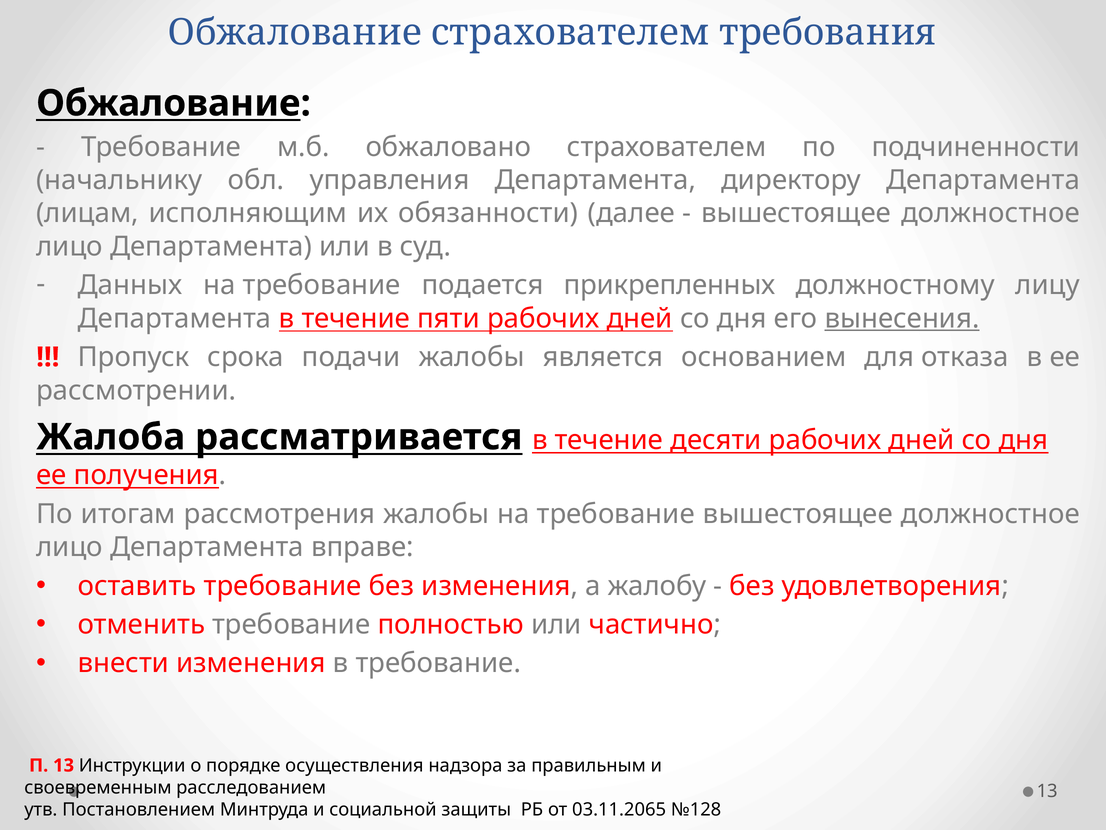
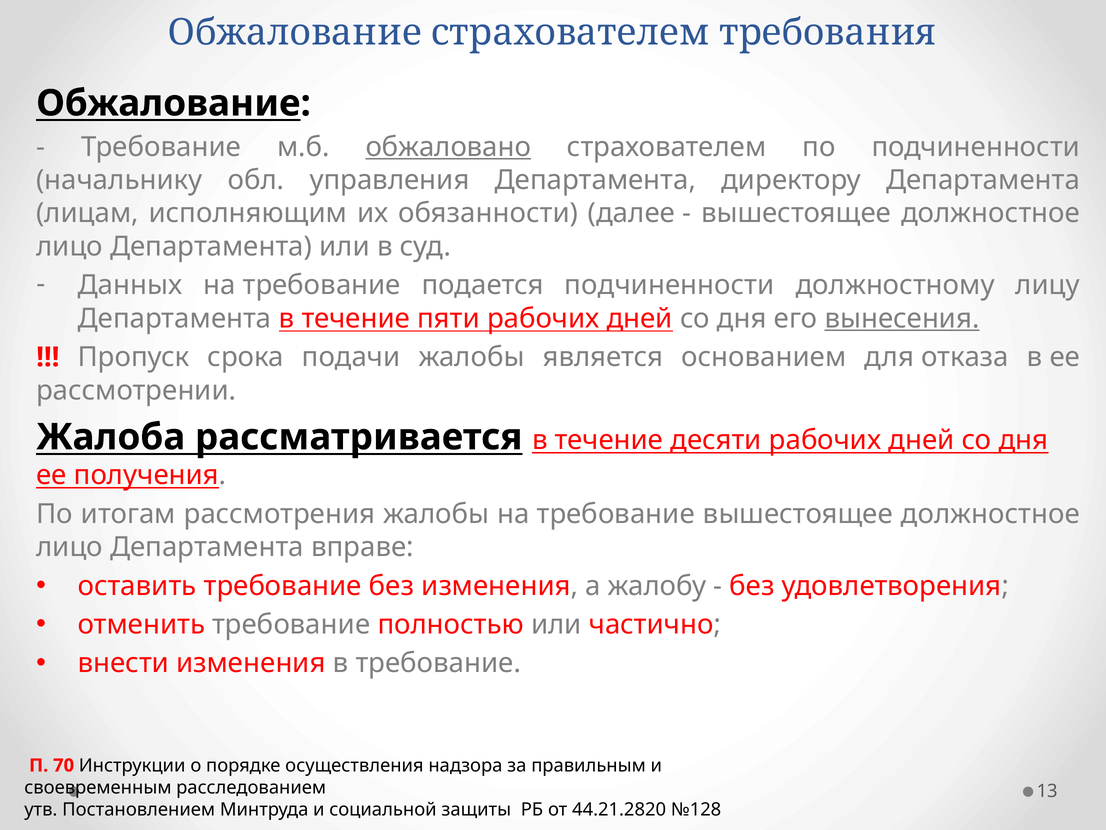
обжаловано underline: none -> present
подается прикрепленных: прикрепленных -> подчиненности
П 13: 13 -> 70
03.11.2065: 03.11.2065 -> 44.21.2820
